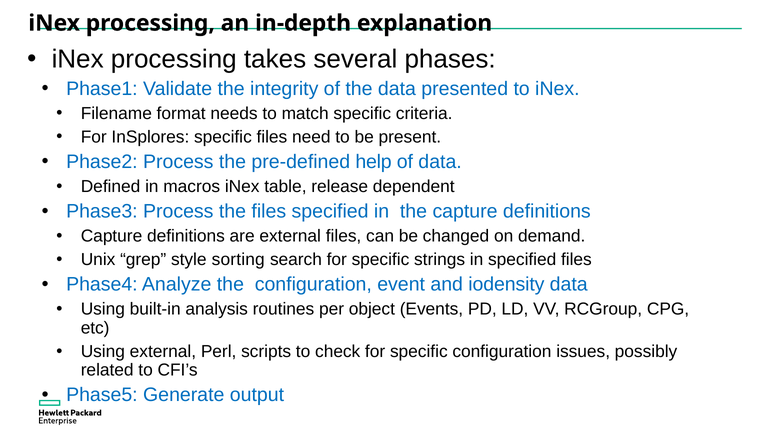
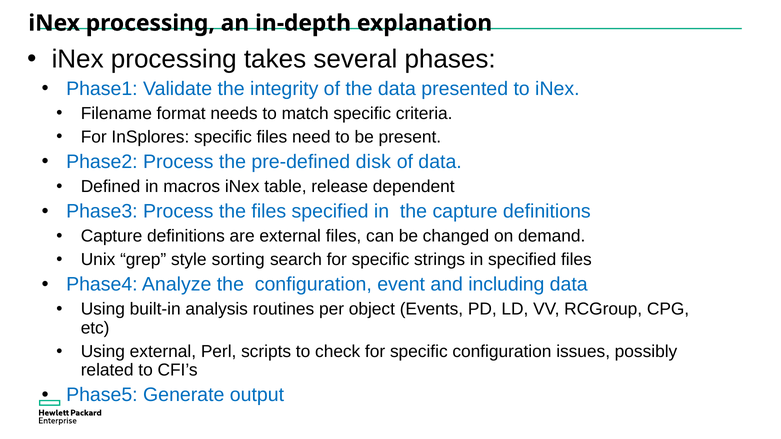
help: help -> disk
iodensity: iodensity -> including
